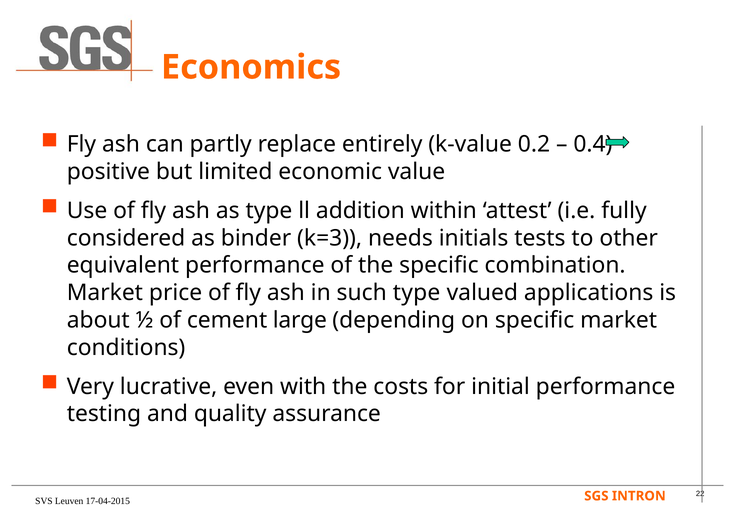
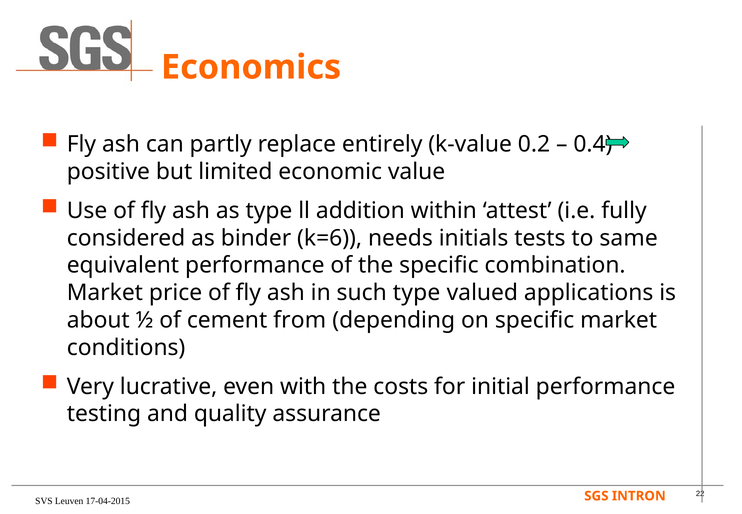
k=3: k=3 -> k=6
other: other -> same
large: large -> from
